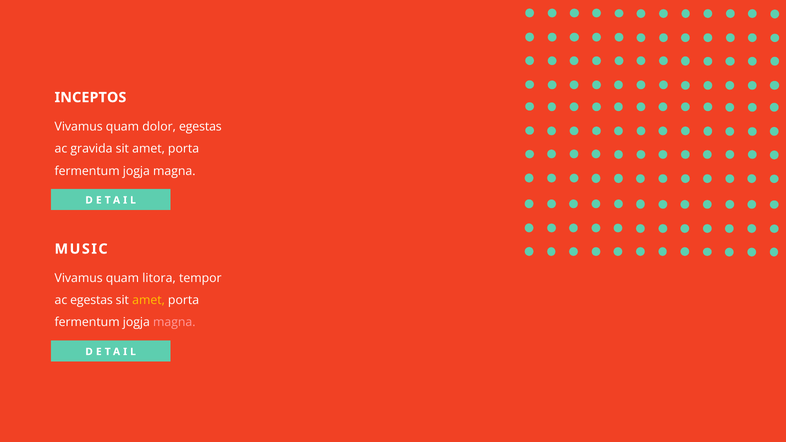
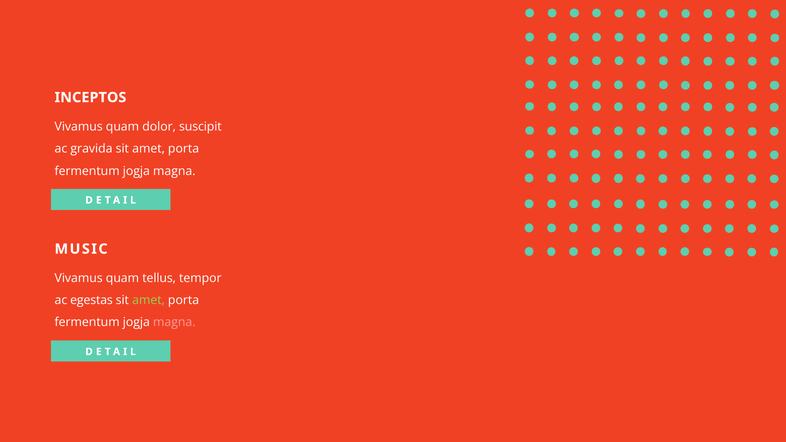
dolor egestas: egestas -> suscipit
litora: litora -> tellus
amet at (149, 300) colour: yellow -> light green
